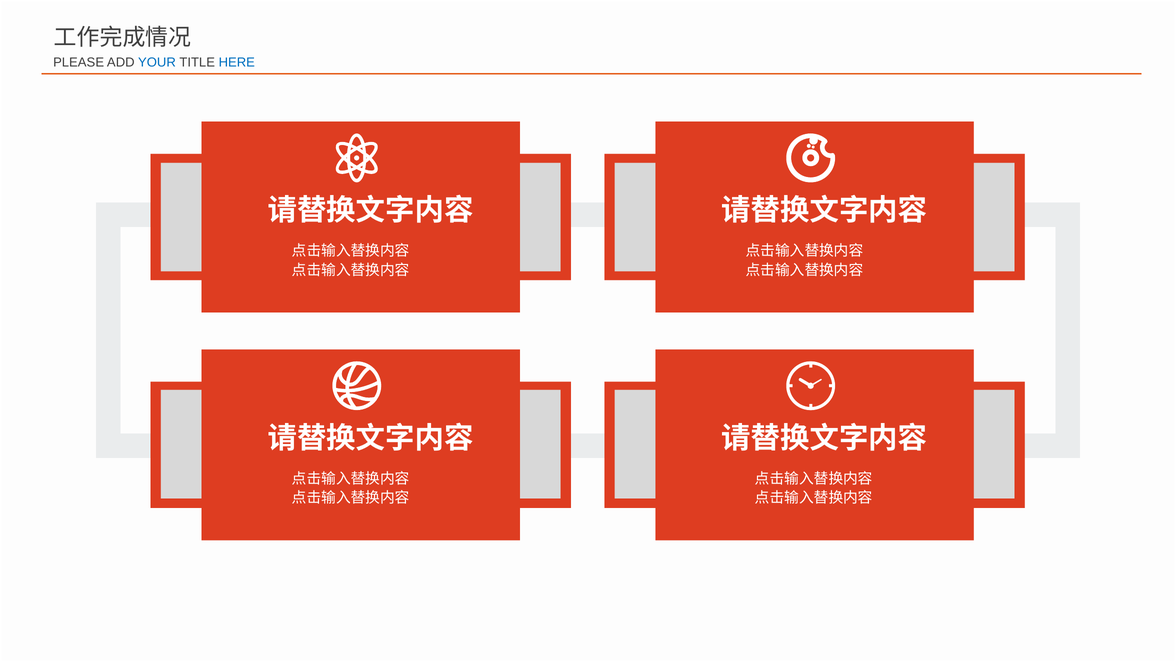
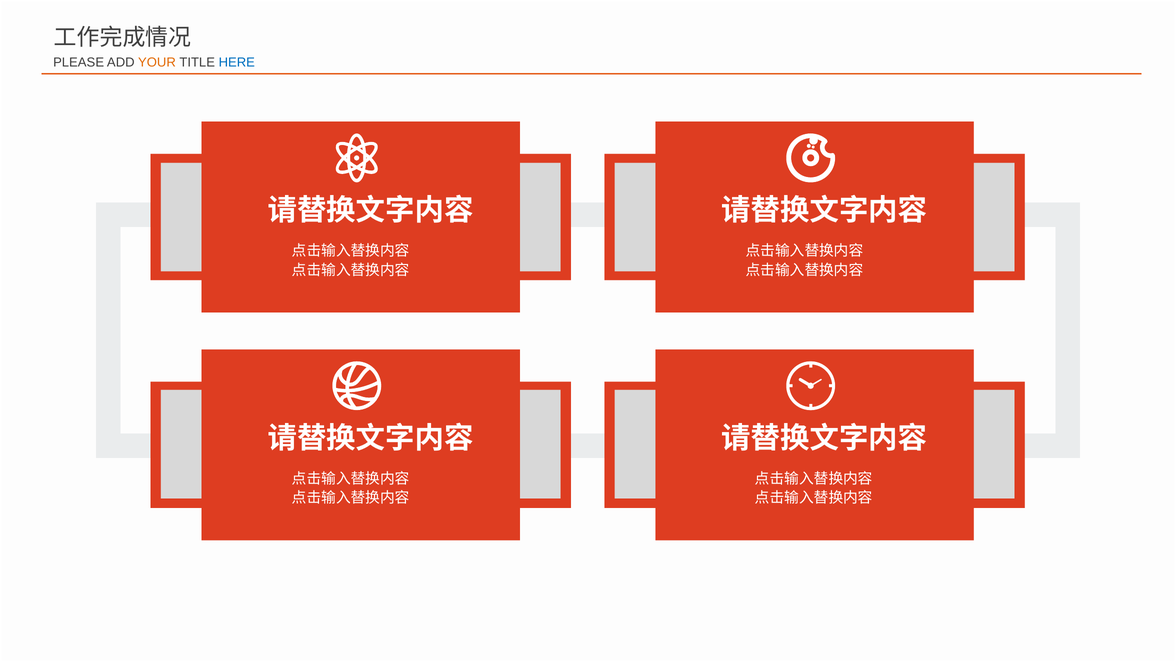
YOUR colour: blue -> orange
